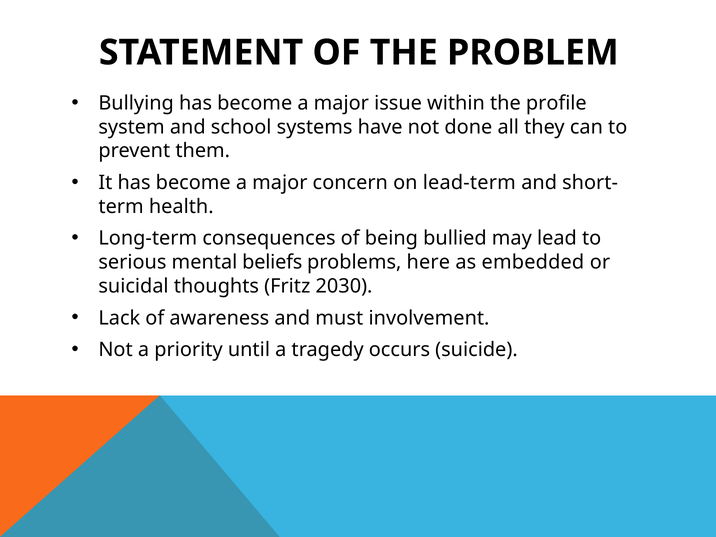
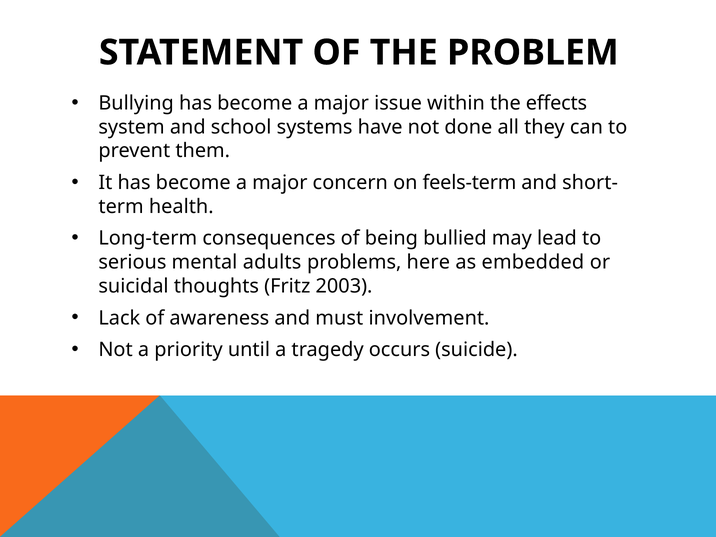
profile: profile -> effects
lead-term: lead-term -> feels-term
beliefs: beliefs -> adults
2030: 2030 -> 2003
